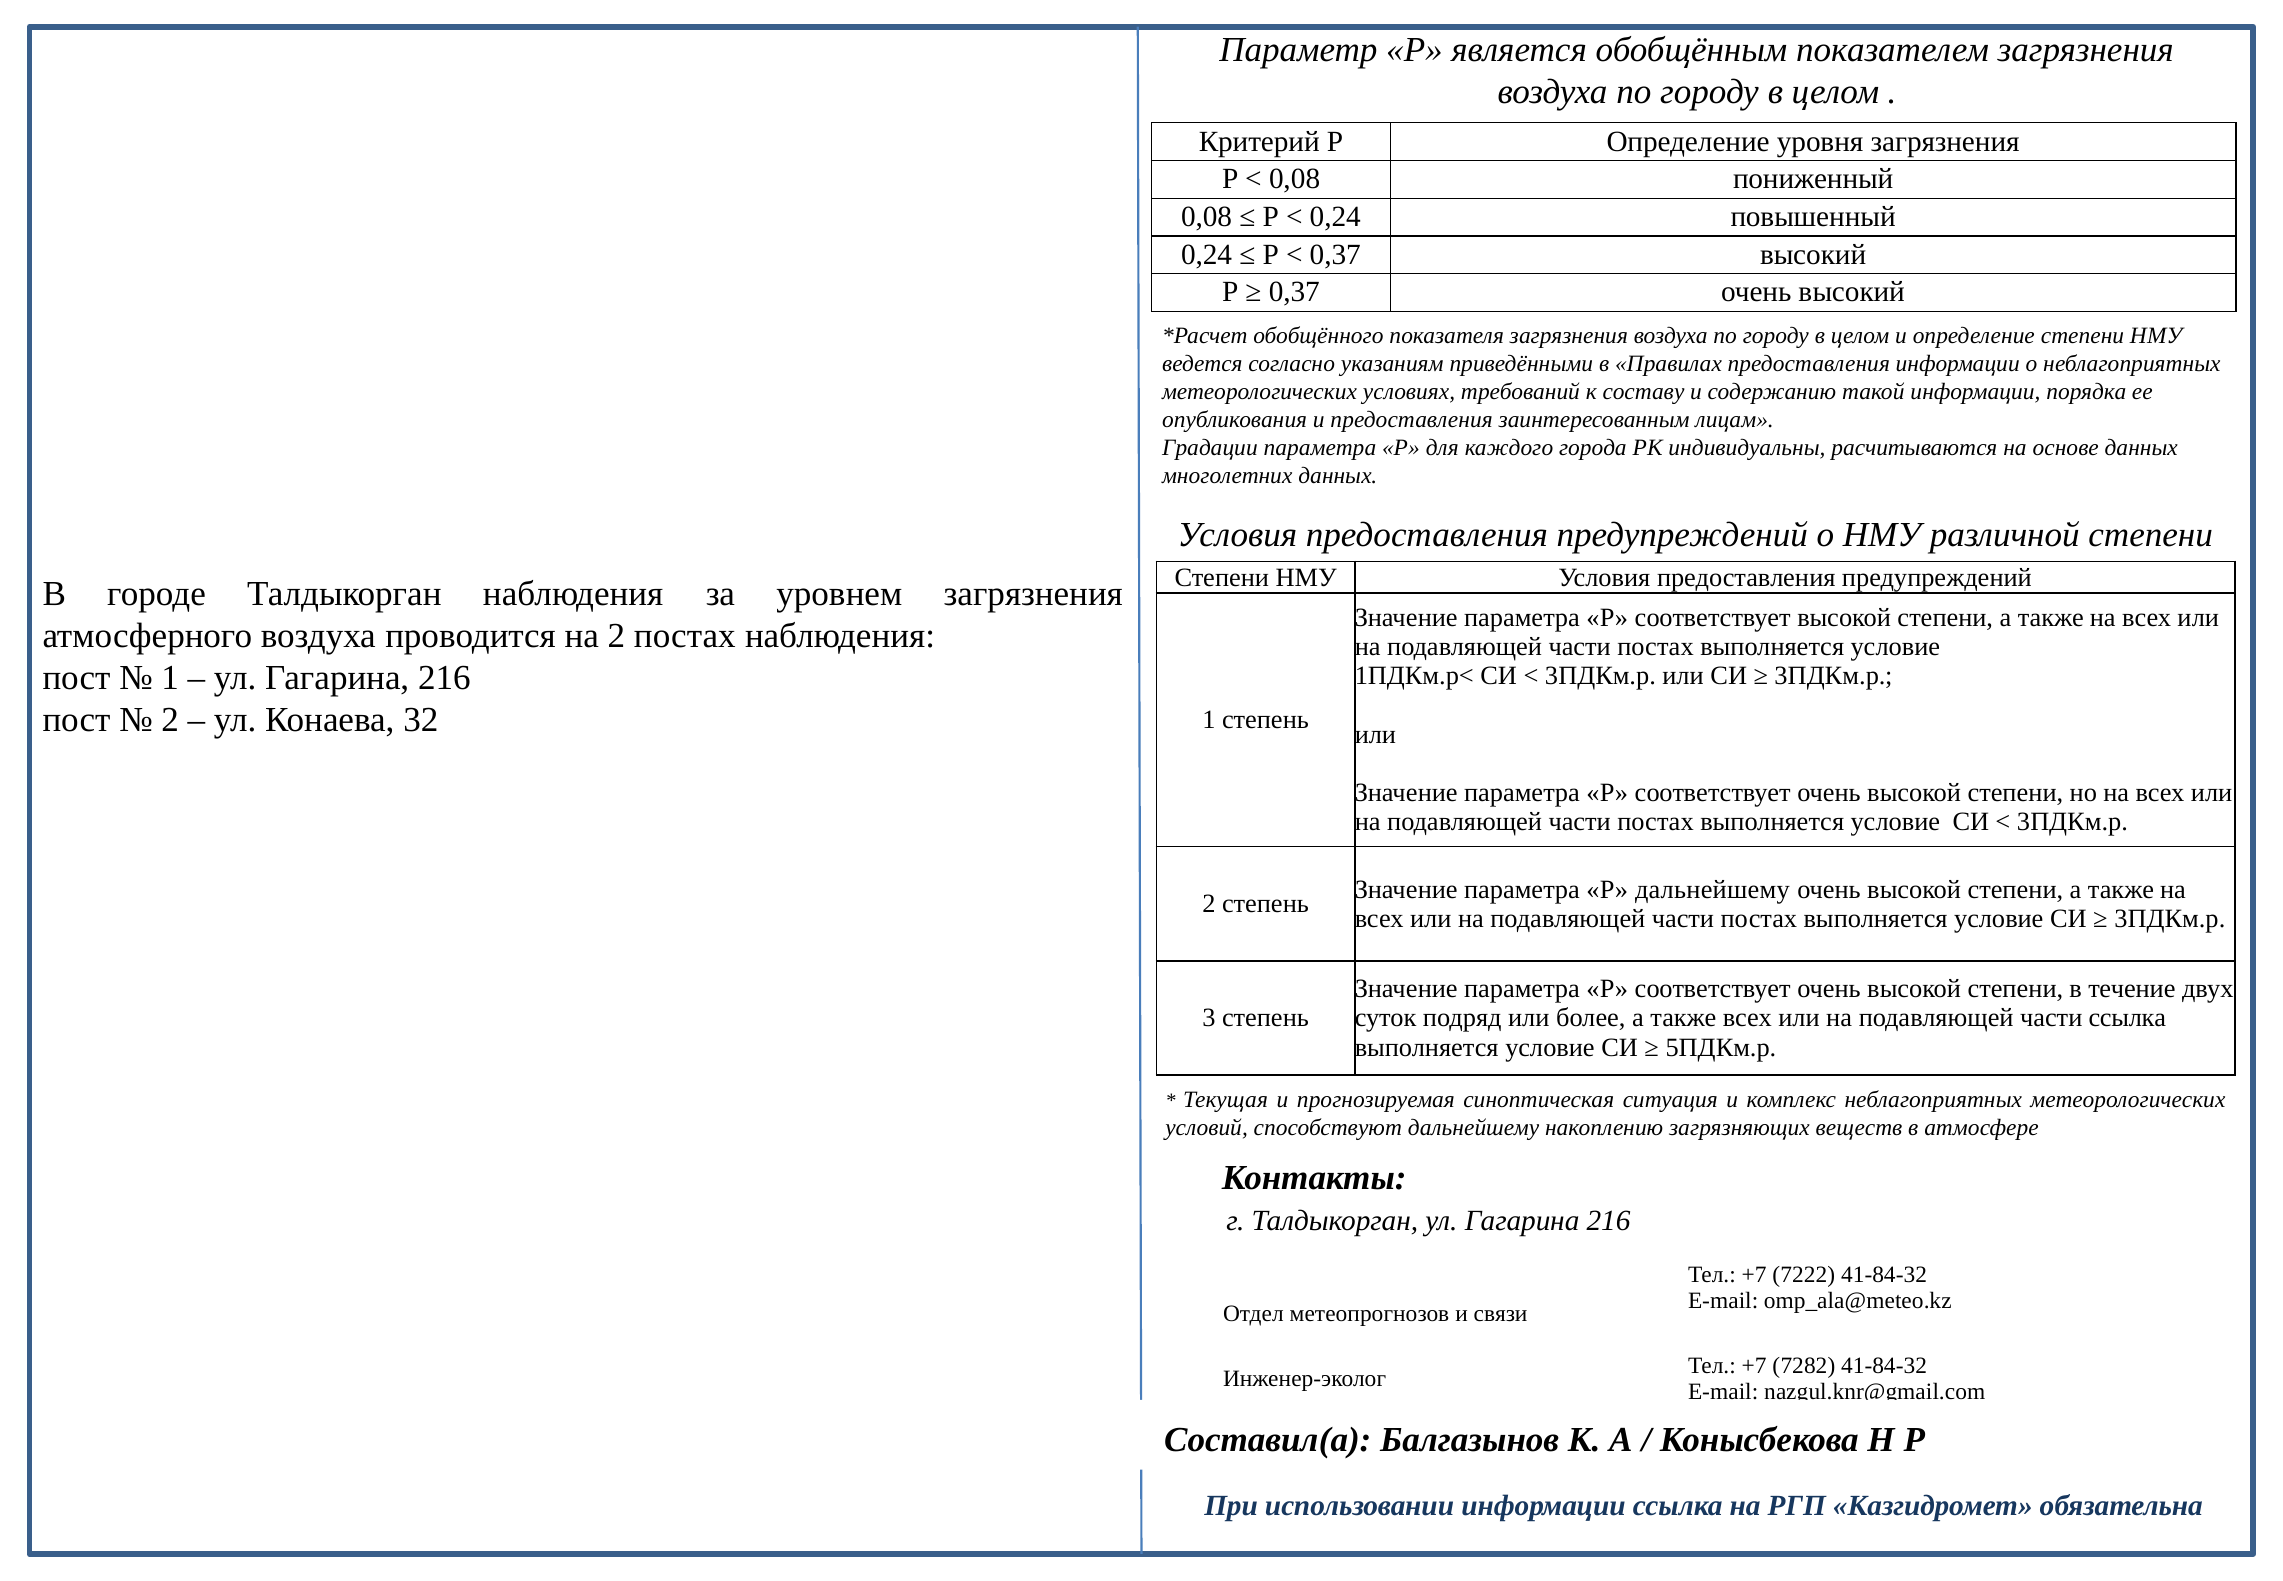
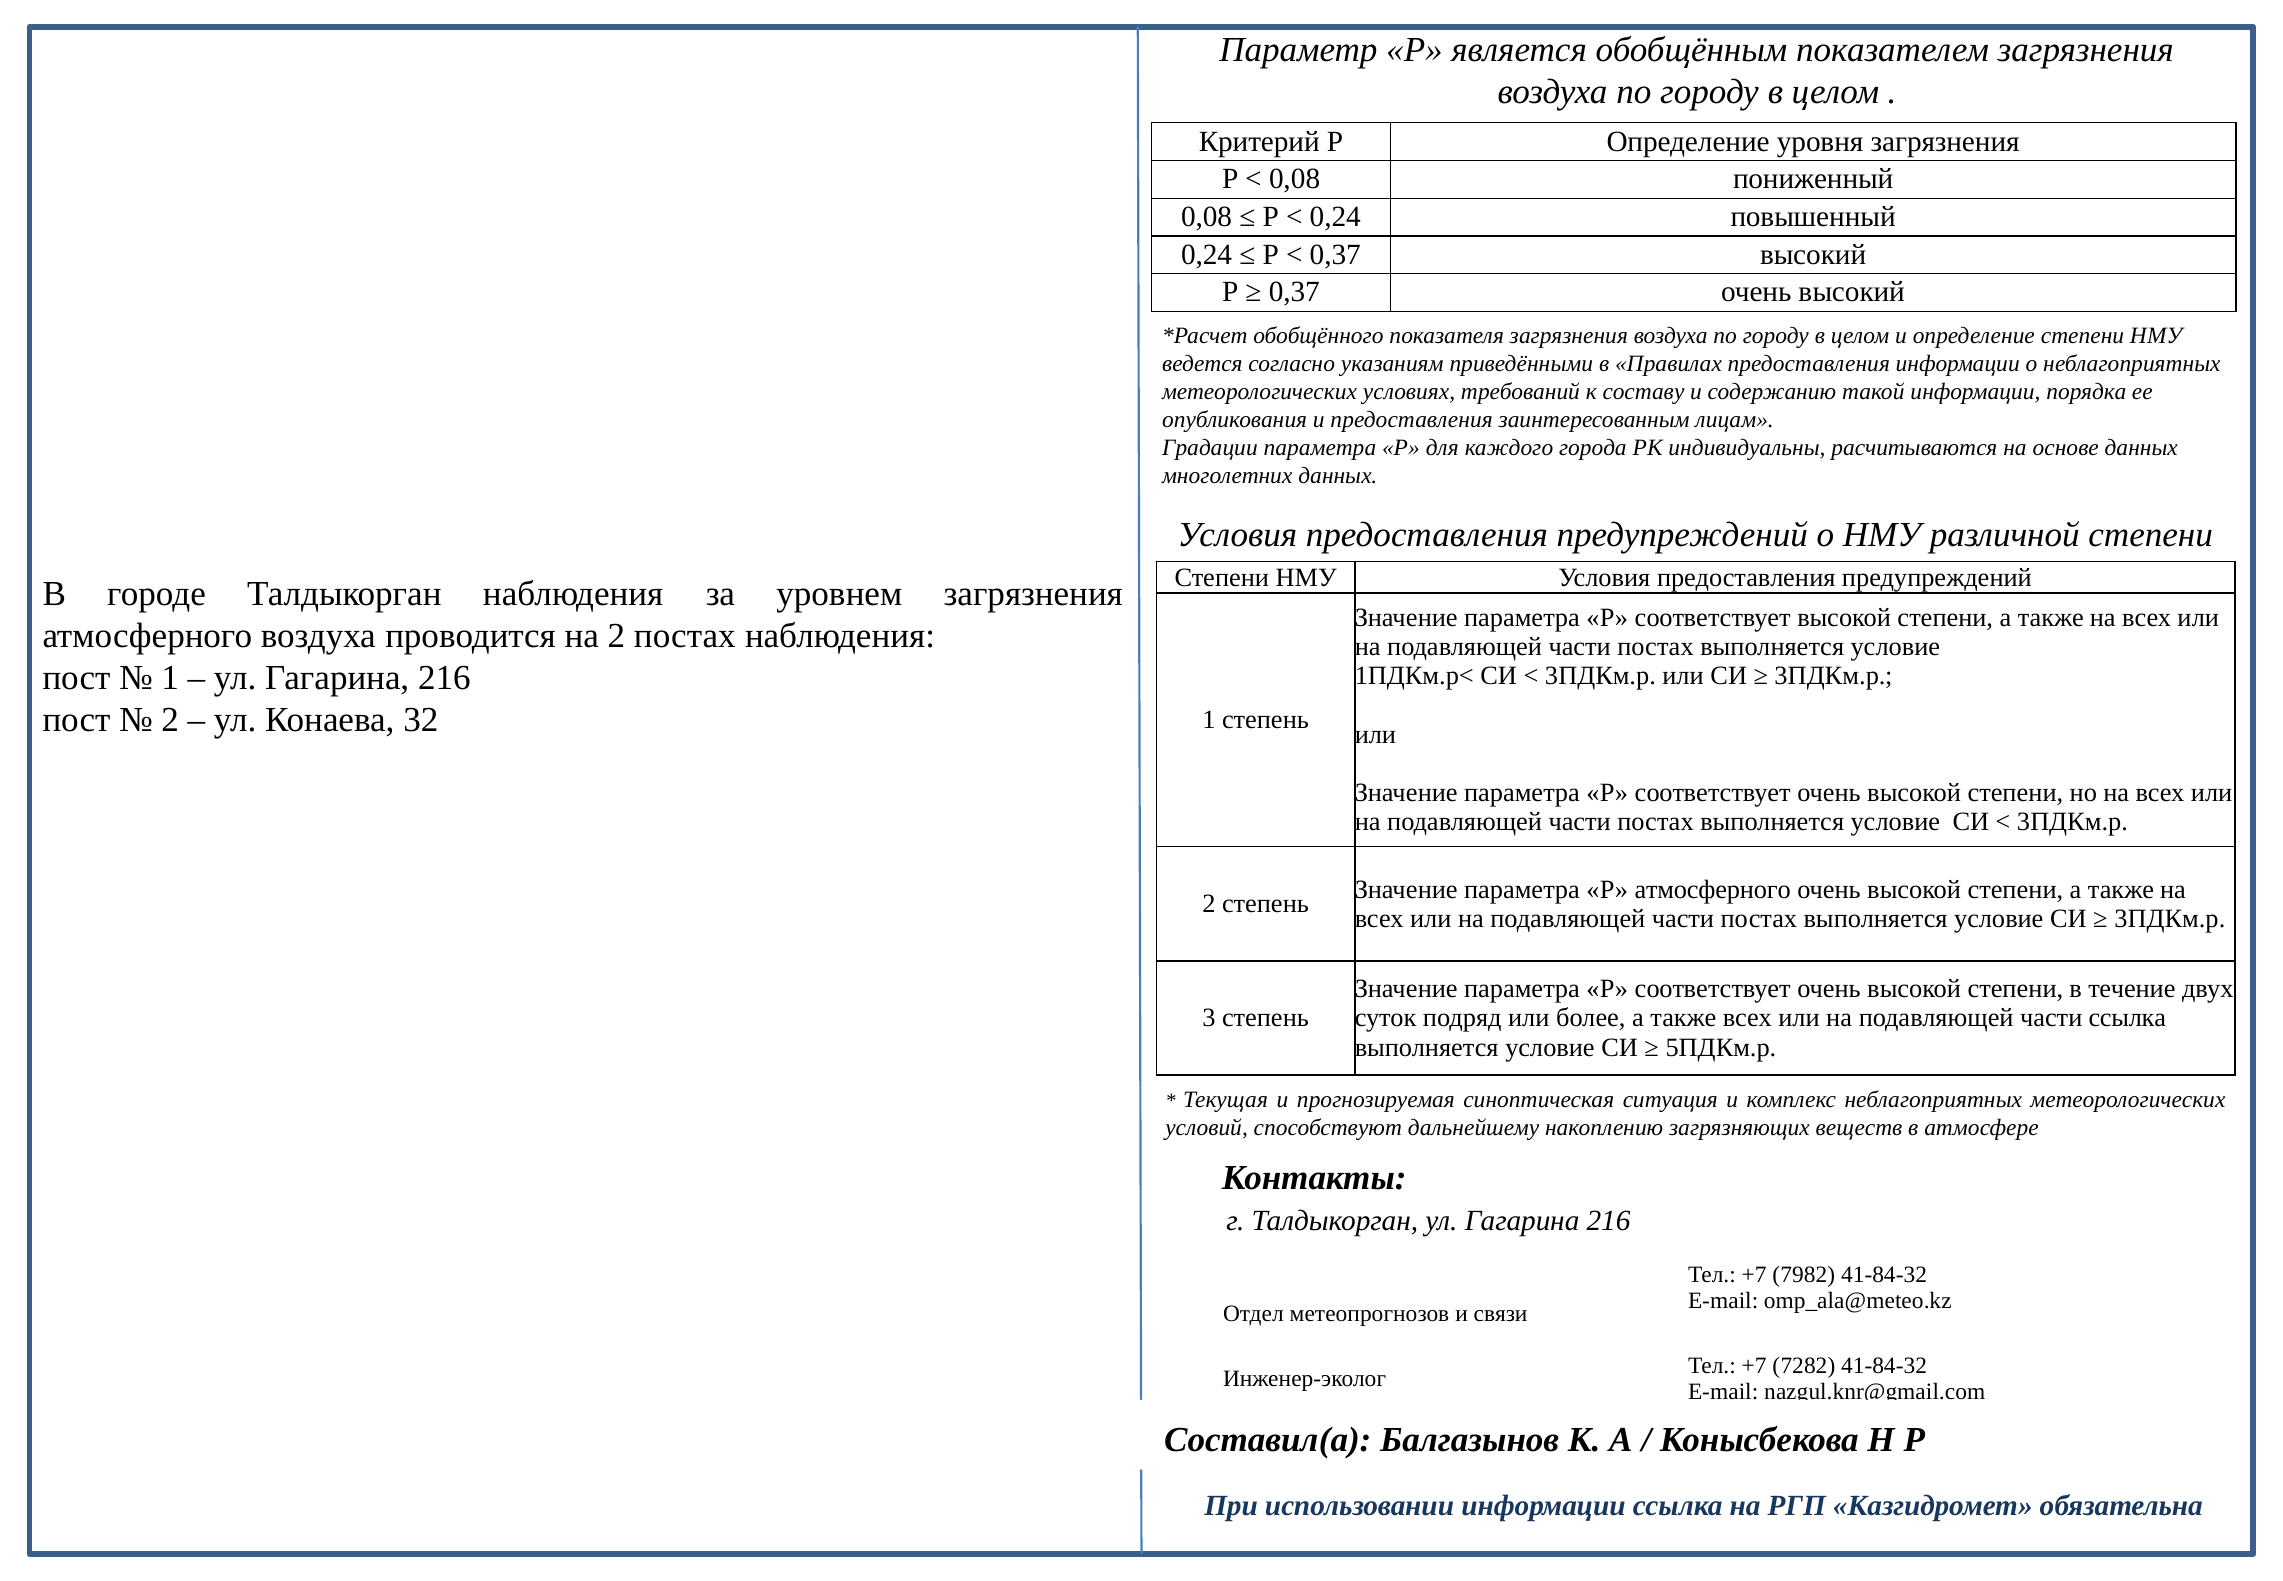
Р дальнейшему: дальнейшему -> атмосферного
7222: 7222 -> 7982
